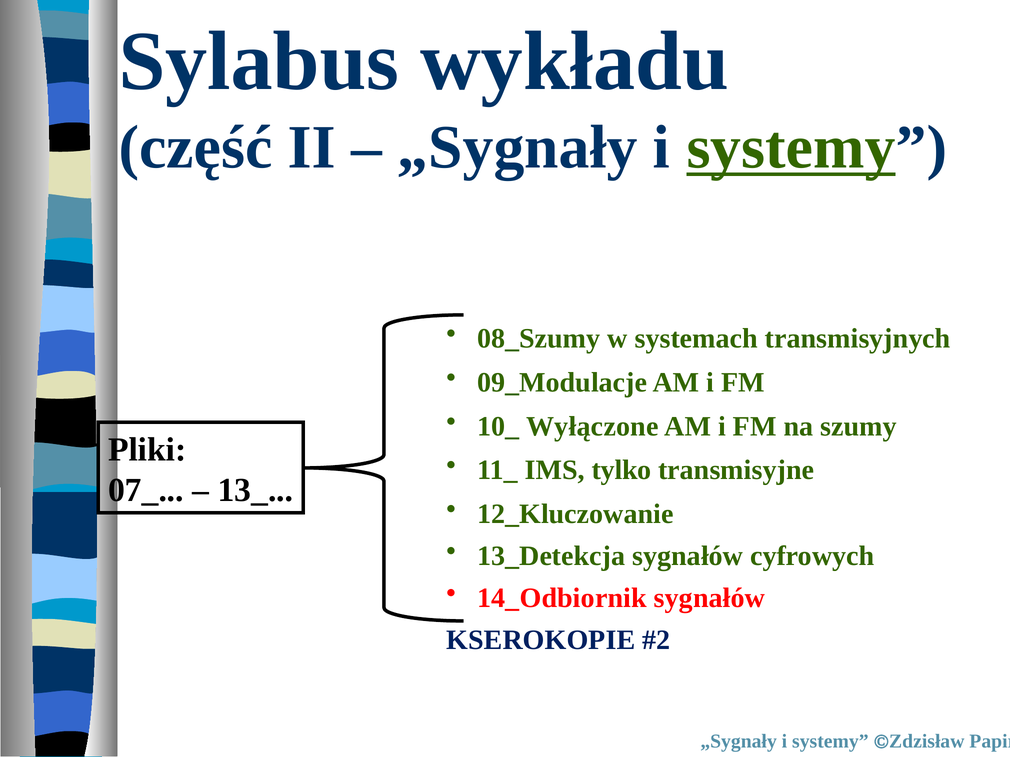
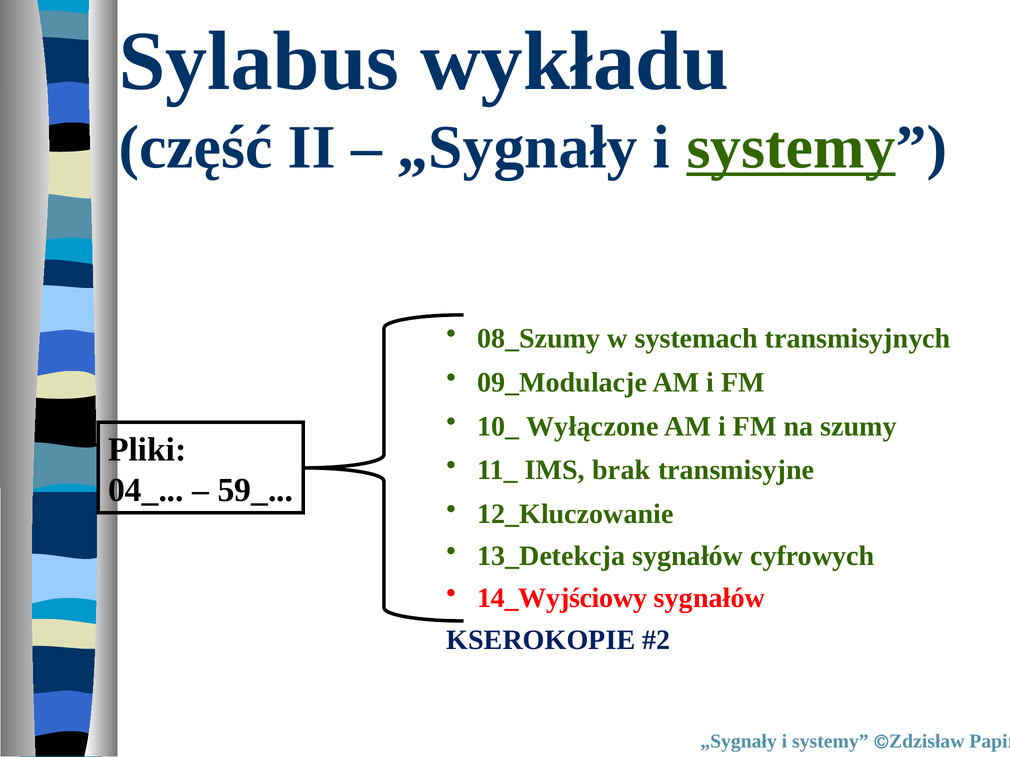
tylko: tylko -> brak
07_: 07_ -> 04_
13_: 13_ -> 59_
14_Odbiornik: 14_Odbiornik -> 14_Wyjściowy
